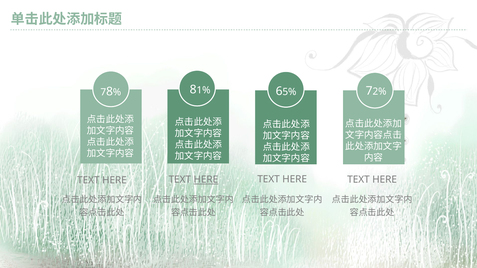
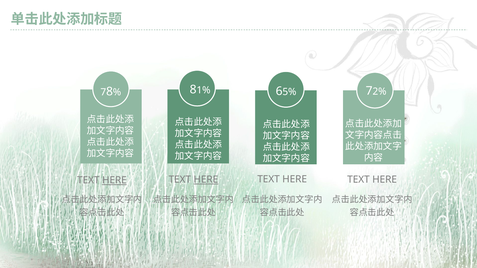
HERE at (114, 181) underline: none -> present
